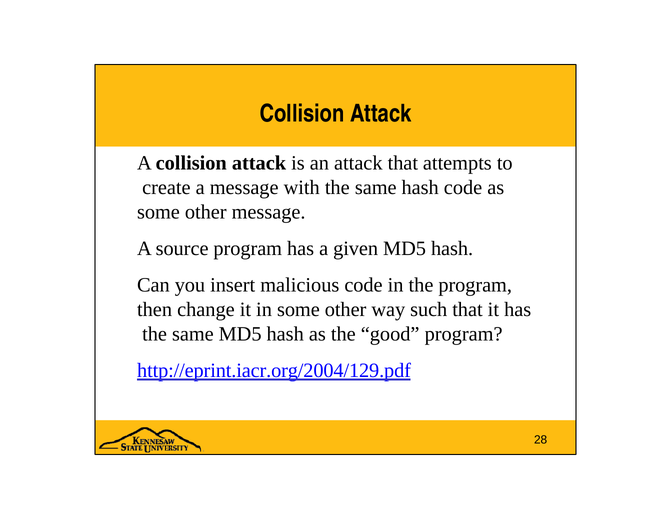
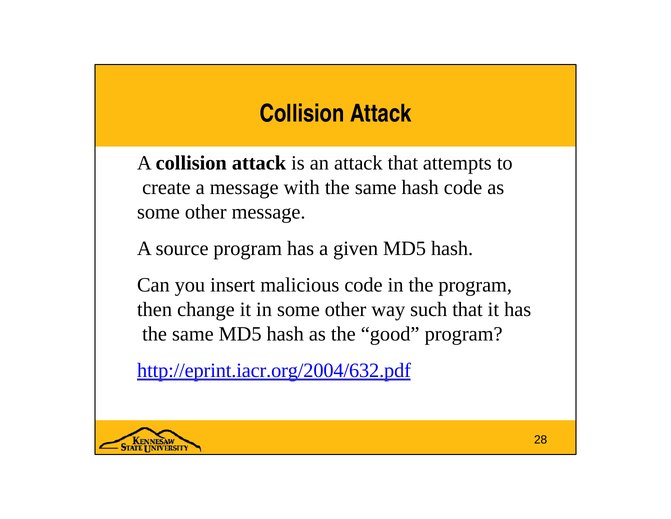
http://eprint.iacr.org/2004/129.pdf: http://eprint.iacr.org/2004/129.pdf -> http://eprint.iacr.org/2004/632.pdf
